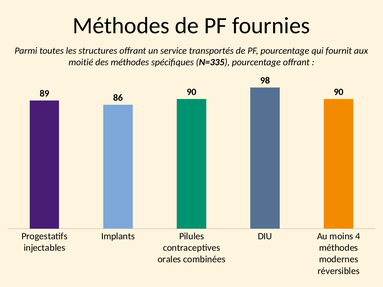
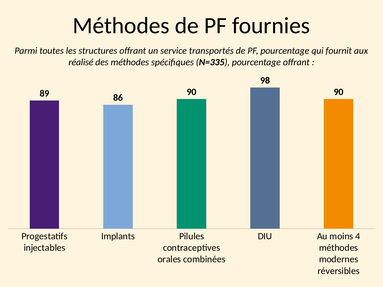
moitié: moitié -> réalisé
